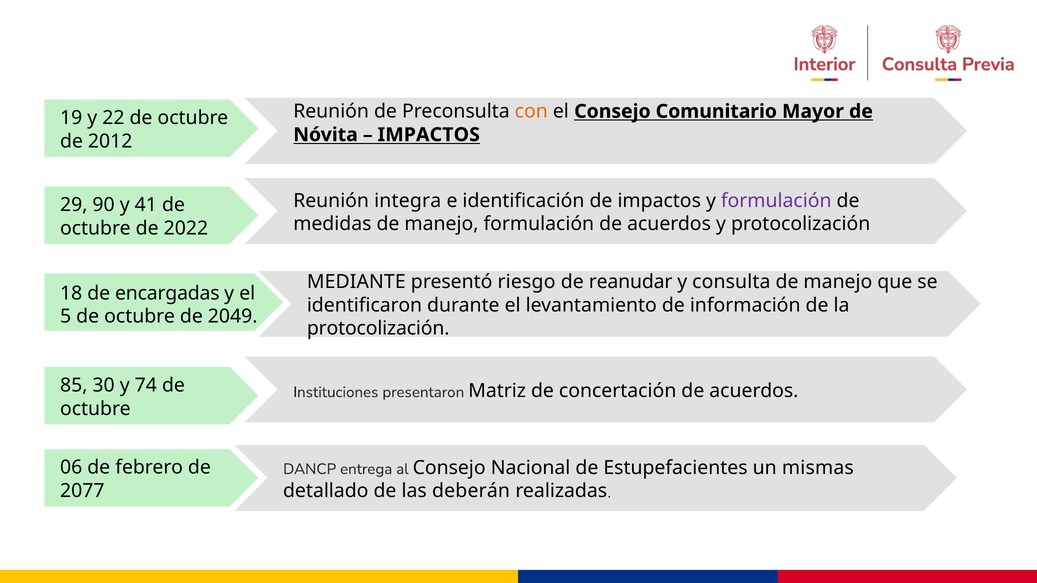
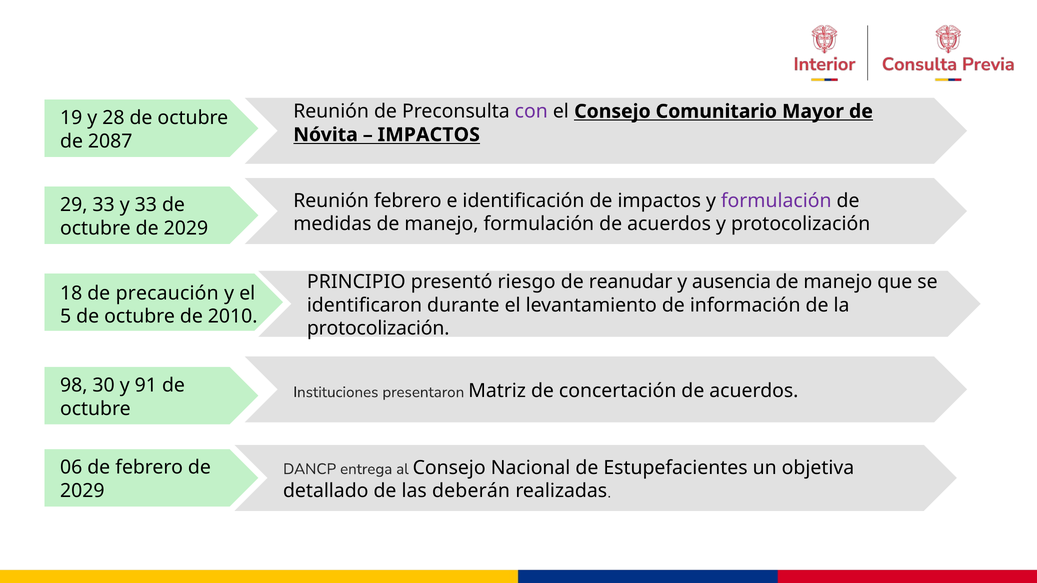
con colour: orange -> purple
22: 22 -> 28
2012: 2012 -> 2087
Reunión integra: integra -> febrero
29 90: 90 -> 33
y 41: 41 -> 33
octubre de 2022: 2022 -> 2029
MEDIANTE: MEDIANTE -> PRINCIPIO
consulta: consulta -> ausencia
encargadas: encargadas -> precaución
2049: 2049 -> 2010
85: 85 -> 98
74: 74 -> 91
mismas: mismas -> objetiva
2077 at (82, 491): 2077 -> 2029
